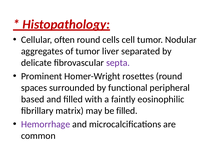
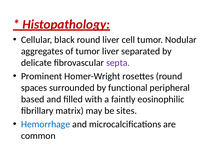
often: often -> black
round cells: cells -> liver
be filled: filled -> sites
Hemorrhage colour: purple -> blue
